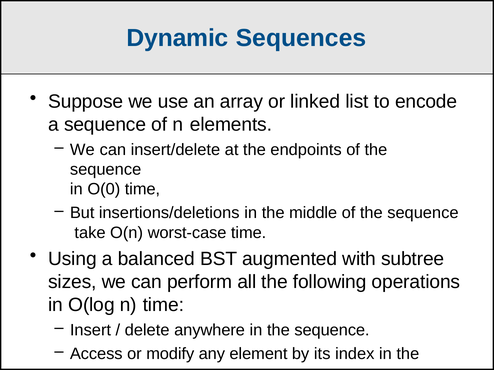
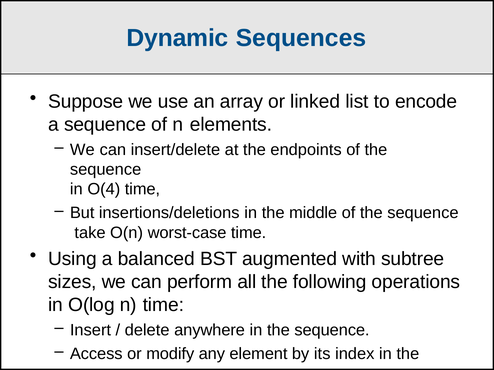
O(0: O(0 -> O(4
